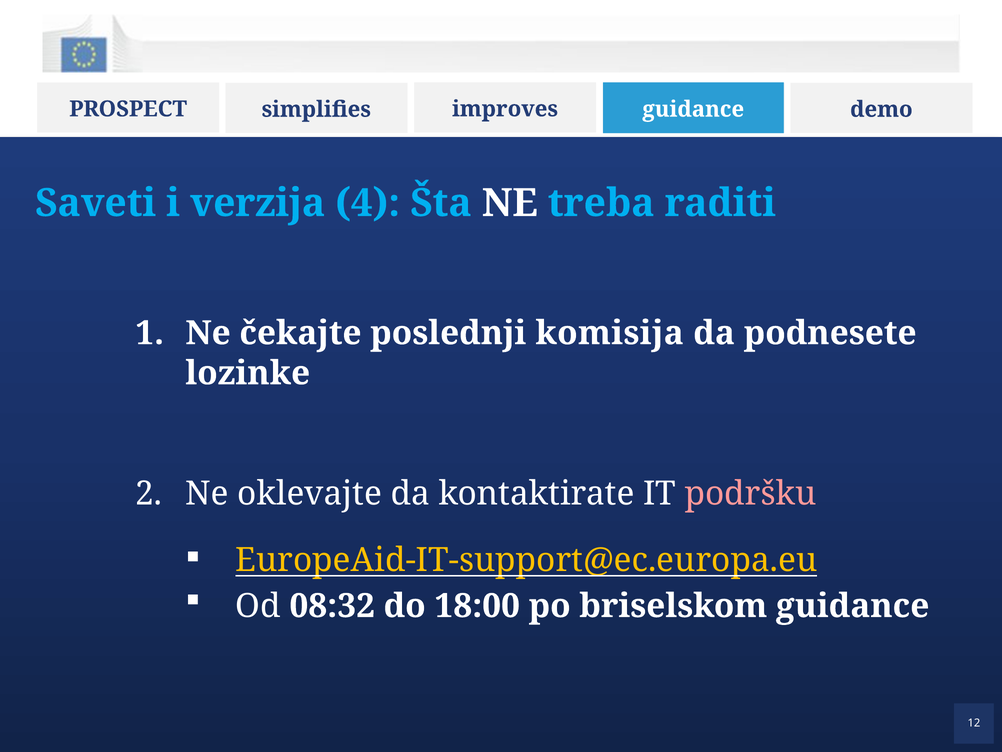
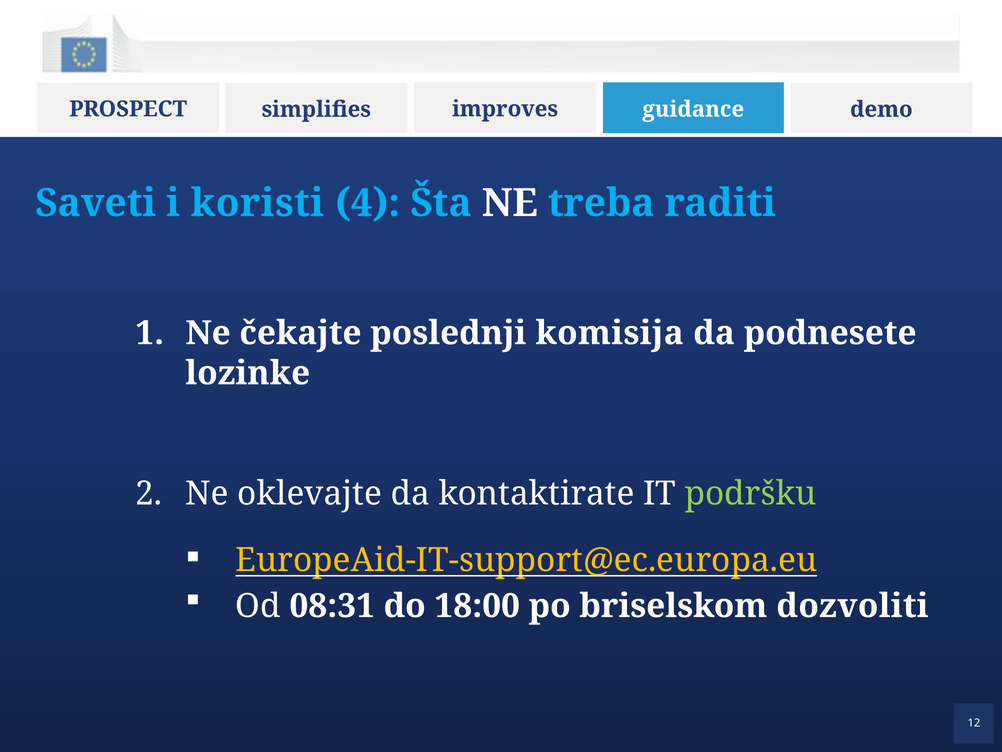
verzija: verzija -> koristi
podršku colour: pink -> light green
08:32: 08:32 -> 08:31
briselskom guidance: guidance -> dozvoliti
